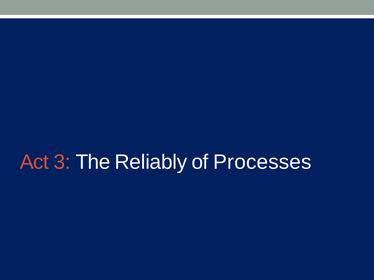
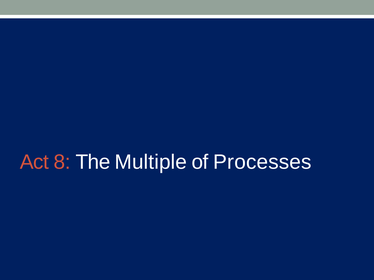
3: 3 -> 8
Reliably: Reliably -> Multiple
